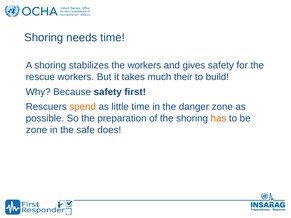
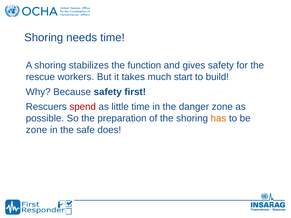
the workers: workers -> function
their: their -> start
spend colour: orange -> red
